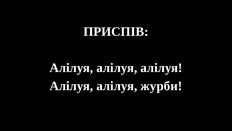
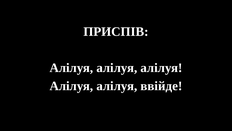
журби: журби -> ввійде
